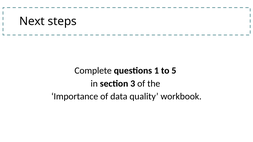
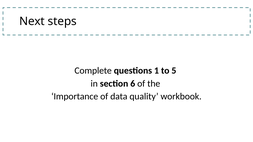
3: 3 -> 6
